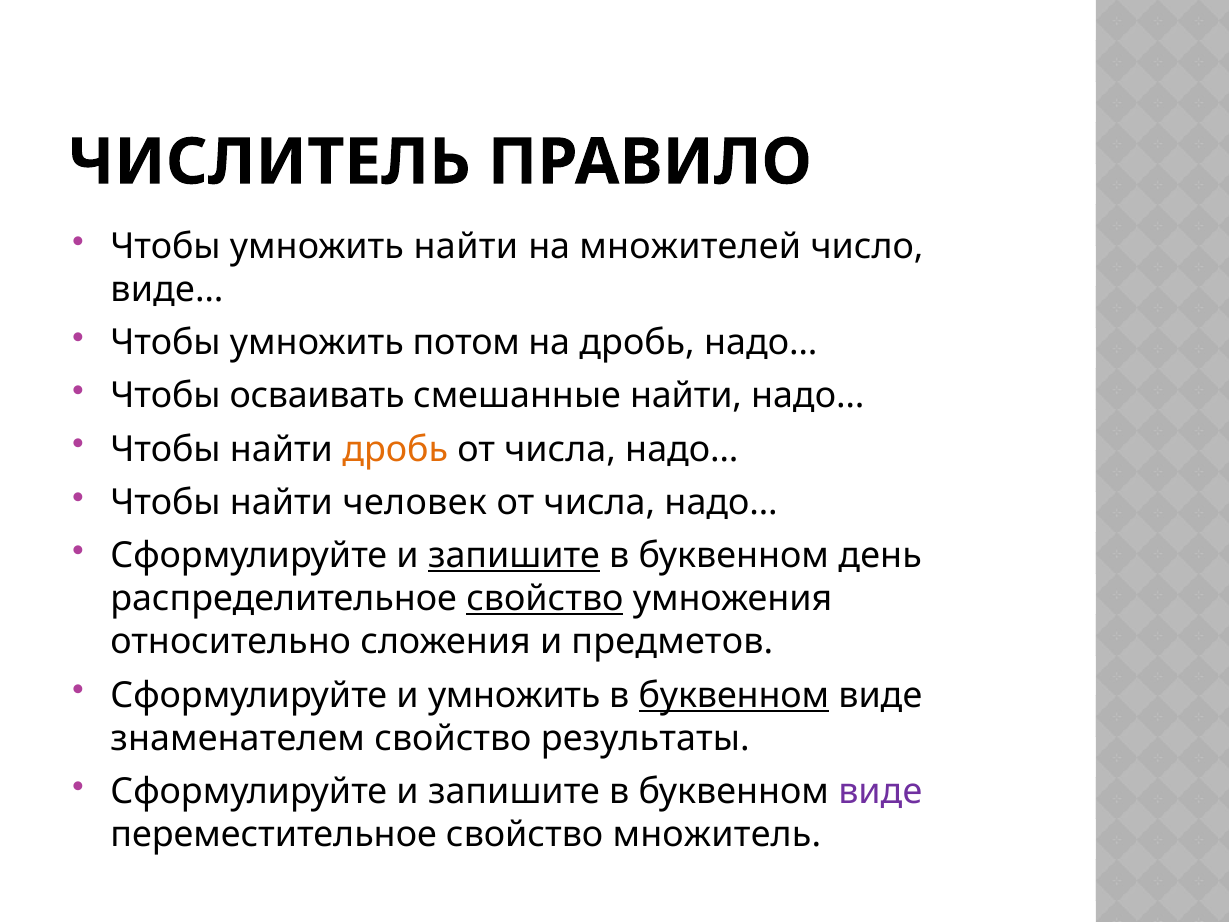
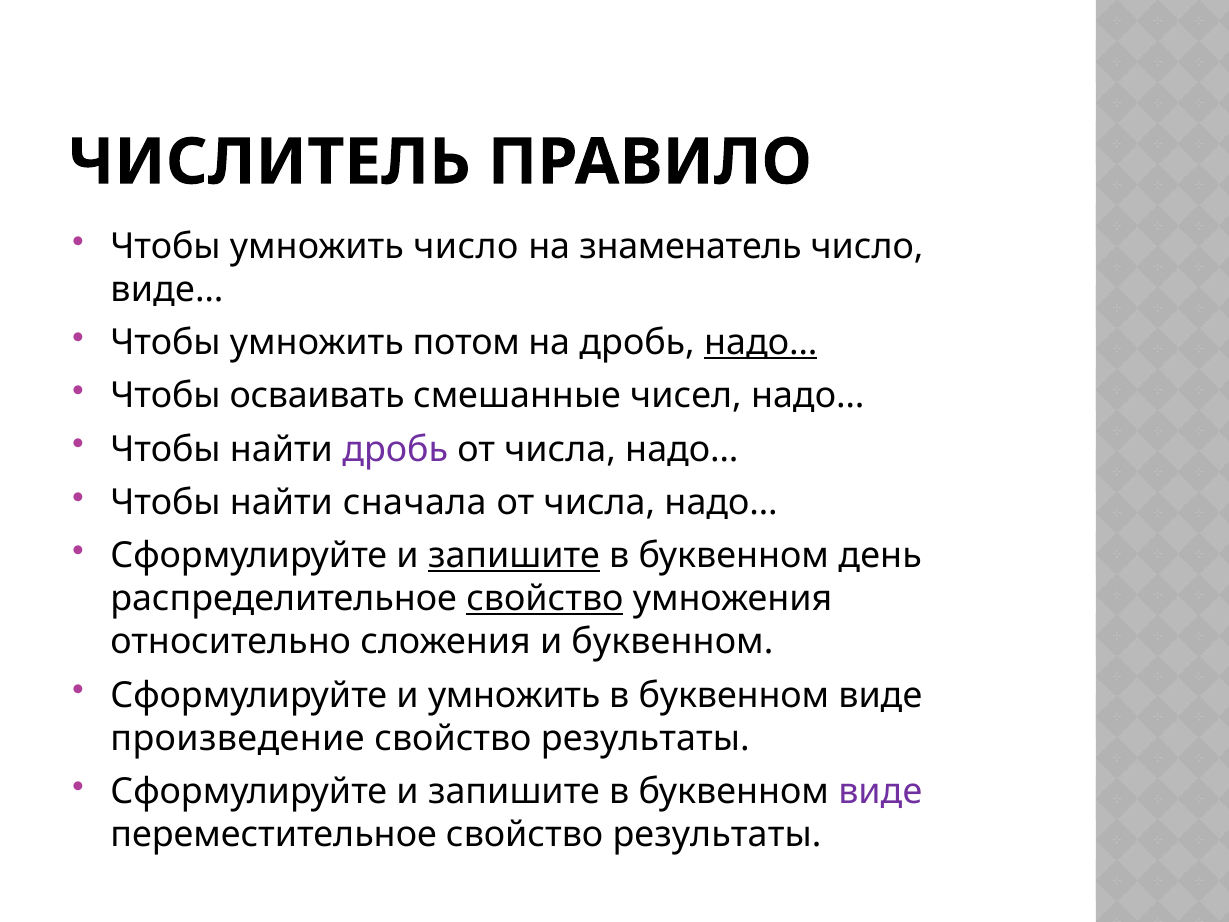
умножить найти: найти -> число
множителей: множителей -> знаменатель
надо… at (761, 343) underline: none -> present
смешанные найти: найти -> чисел
дробь at (395, 449) colour: orange -> purple
человек: человек -> сначала
и предметов: предметов -> буквенном
буквенном at (734, 695) underline: present -> none
знаменателем: знаменателем -> произведение
переместительное свойство множитель: множитель -> результаты
